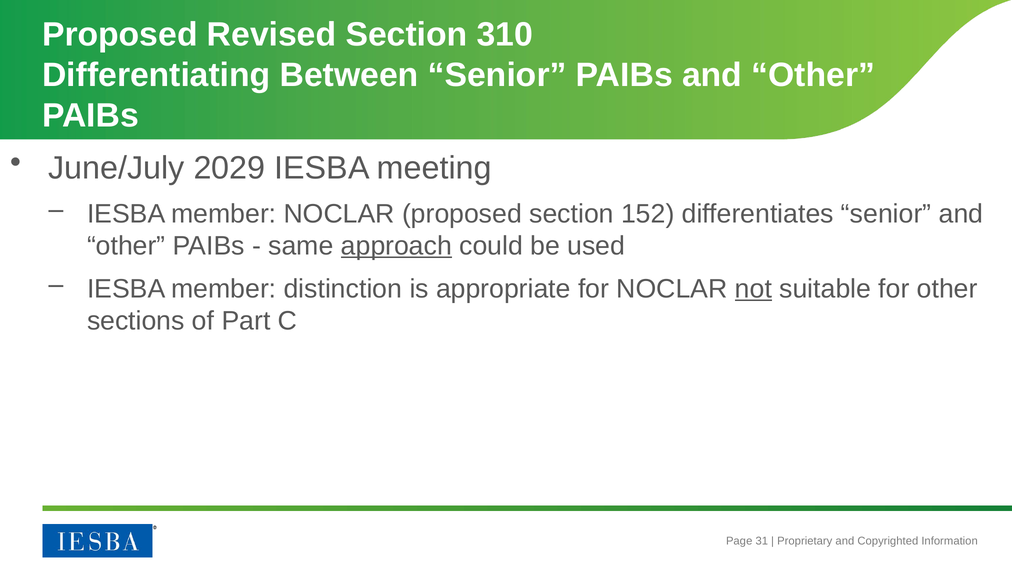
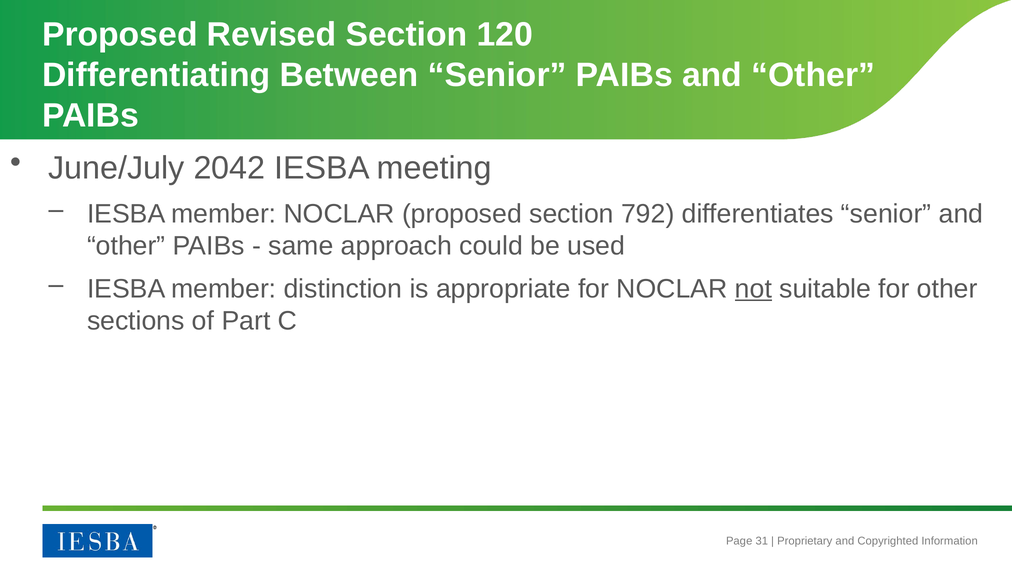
310: 310 -> 120
2029: 2029 -> 2042
152: 152 -> 792
approach underline: present -> none
